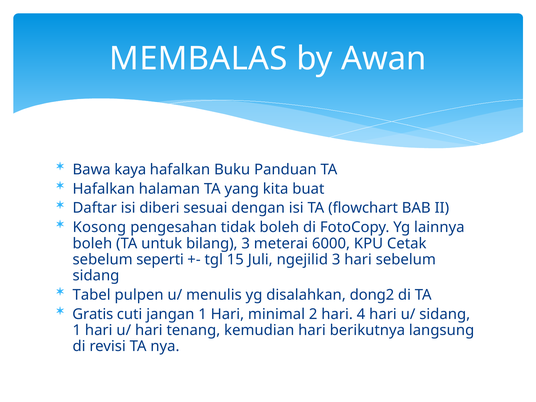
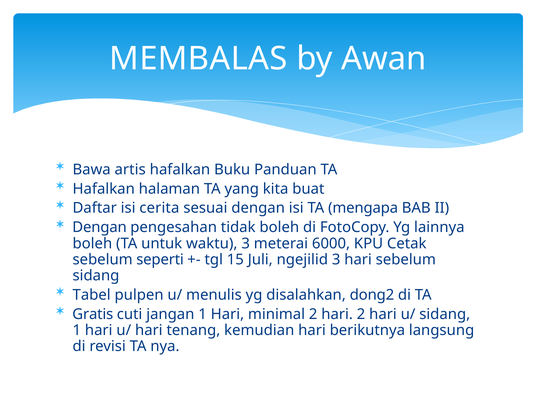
kaya: kaya -> artis
diberi: diberi -> cerita
flowchart: flowchart -> mengapa
Kosong at (99, 227): Kosong -> Dengan
bilang: bilang -> waktu
hari 4: 4 -> 2
